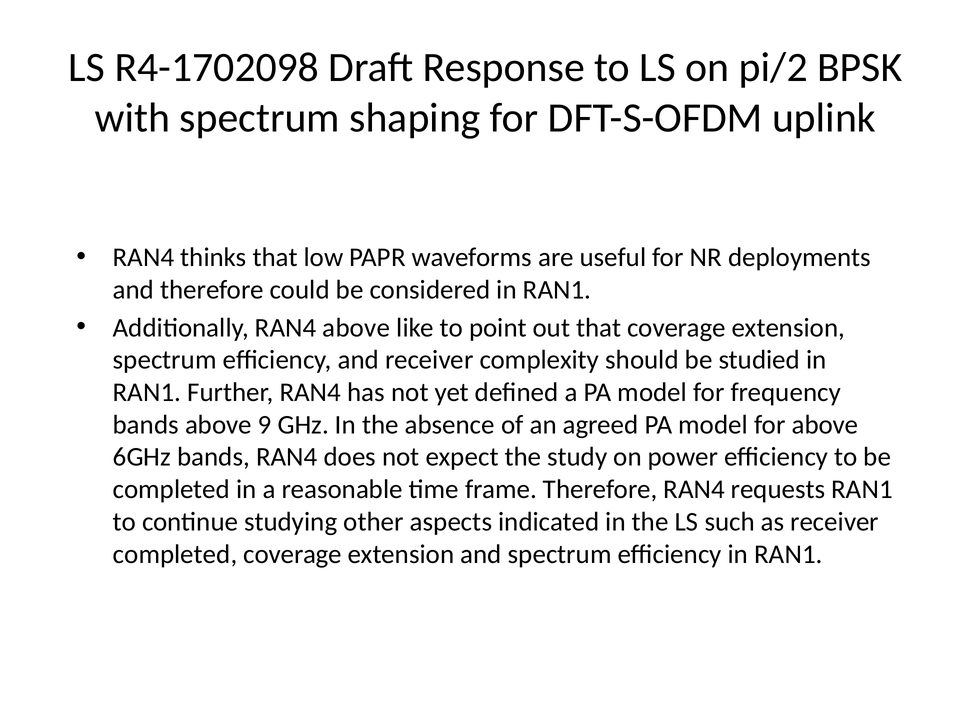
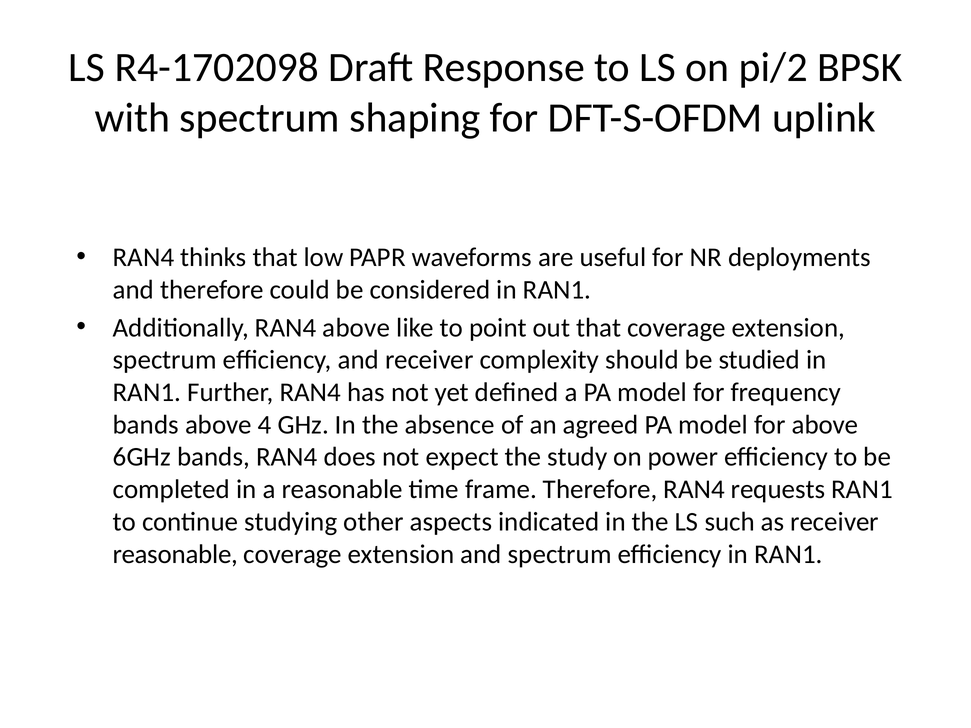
9: 9 -> 4
completed at (175, 554): completed -> reasonable
